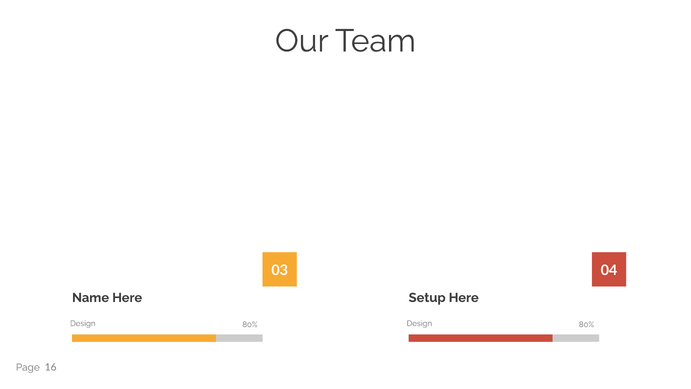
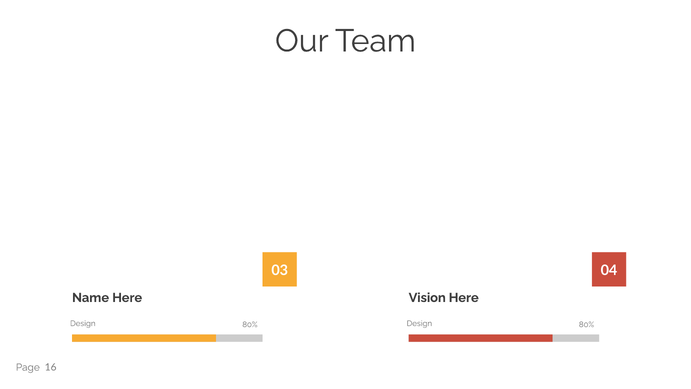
Setup: Setup -> Vision
